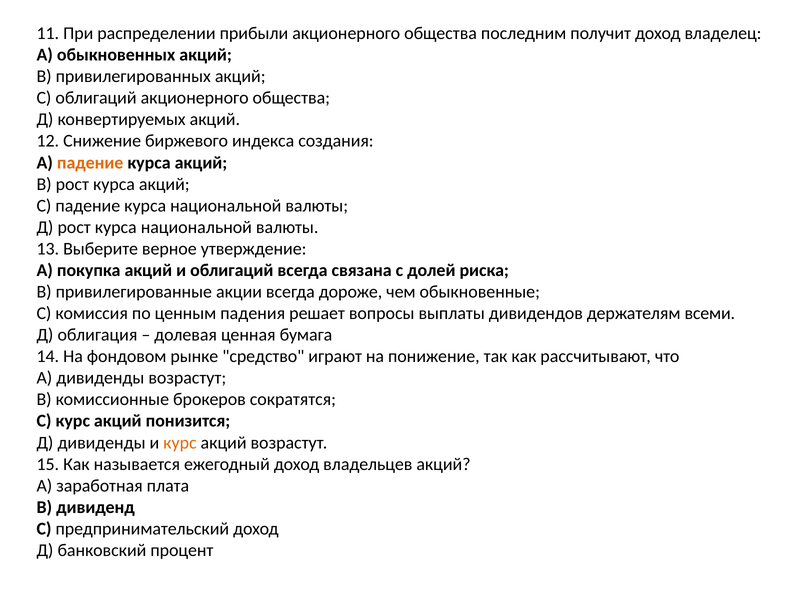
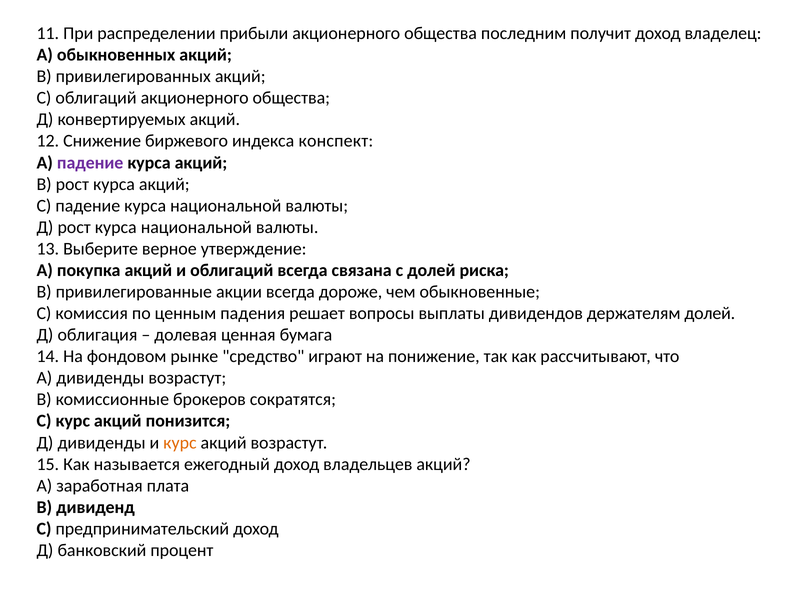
создания: создания -> конспект
падение at (90, 163) colour: orange -> purple
держателям всеми: всеми -> долей
